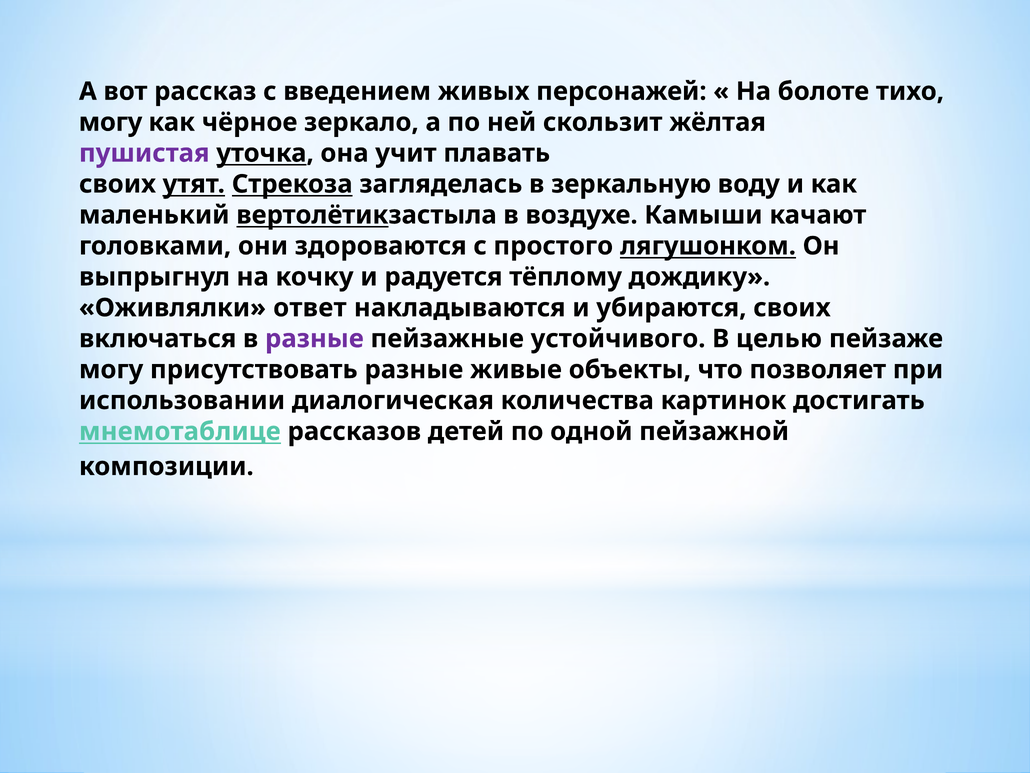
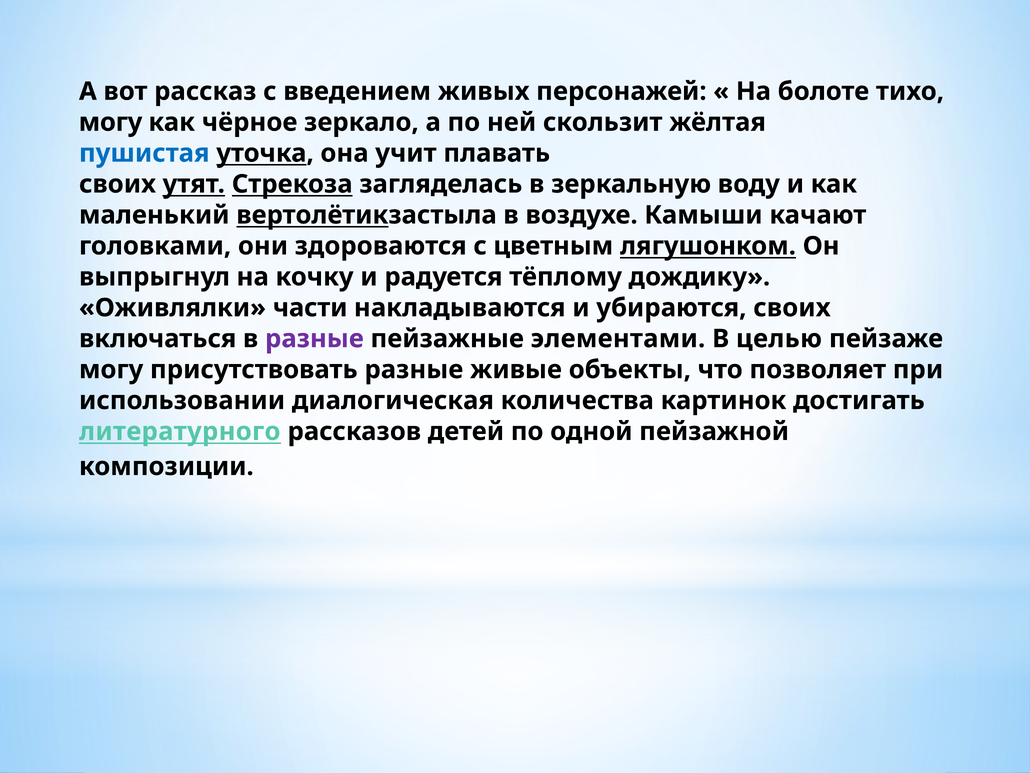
пушистая colour: purple -> blue
простого: простого -> цветным
ответ: ответ -> части
устойчивого: устойчивого -> элементами
мнемотаблице: мнемотаблице -> литературного
